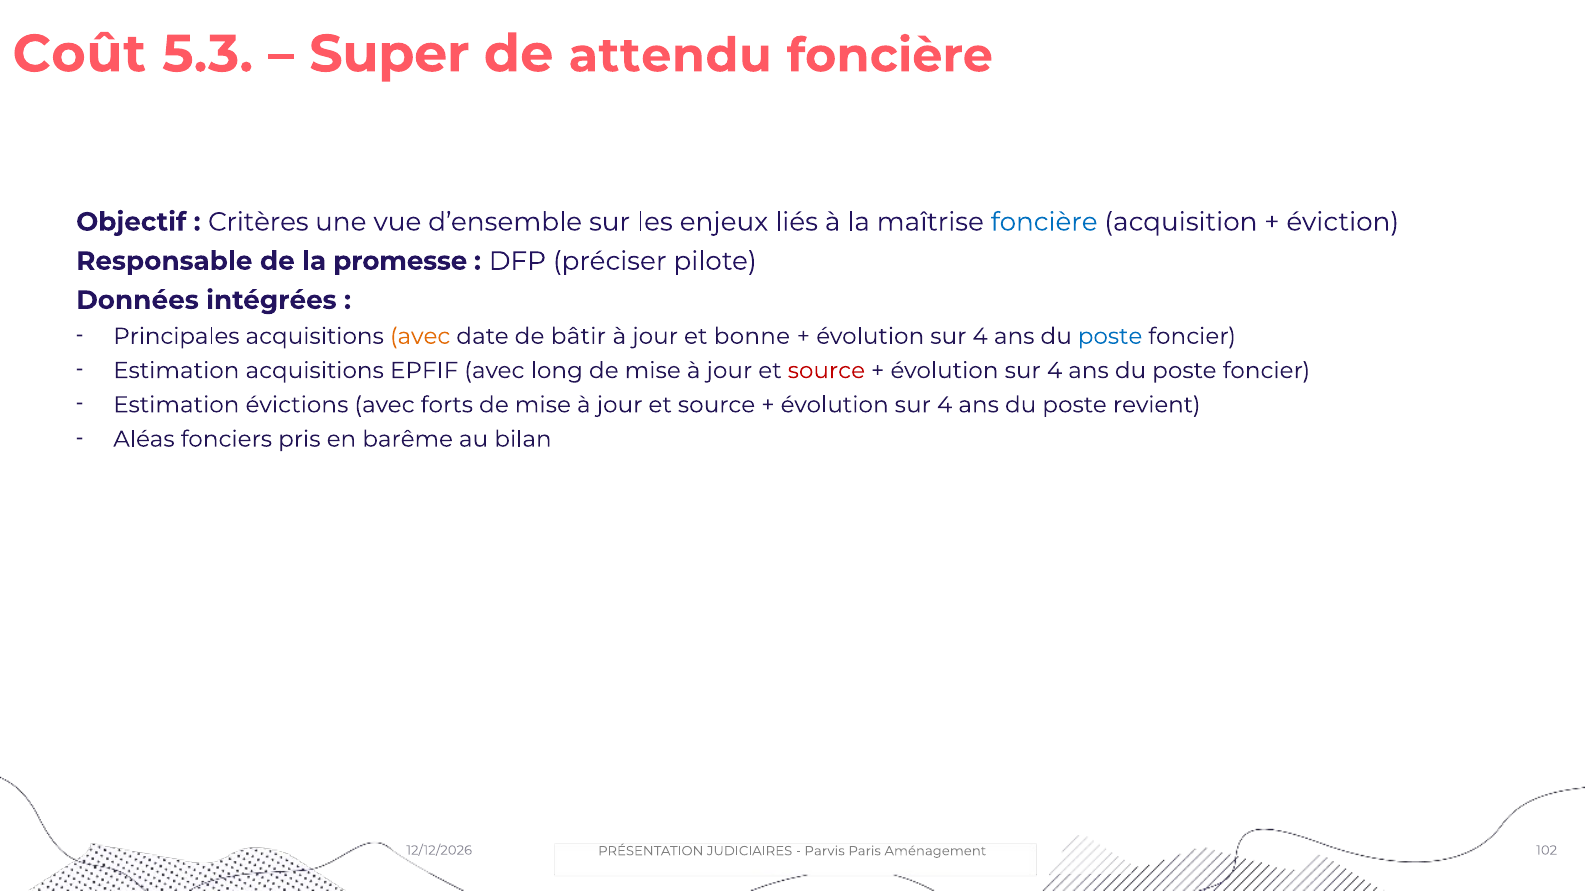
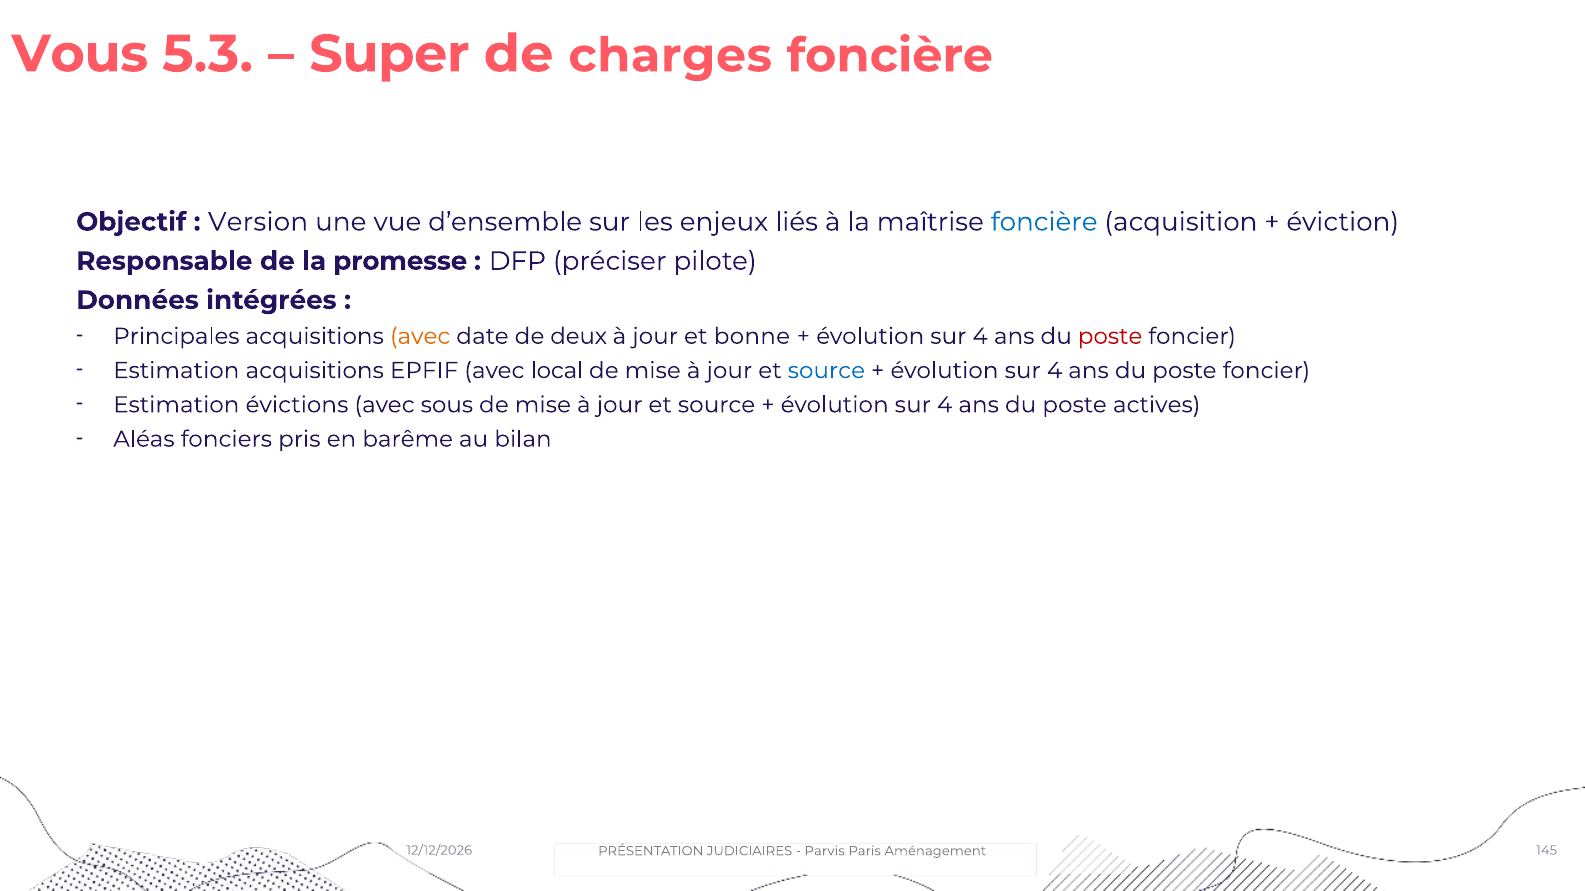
Coût: Coût -> Vous
attendu: attendu -> charges
Critères: Critères -> Version
bâtir: bâtir -> deux
poste at (1110, 336) colour: blue -> red
long: long -> local
source at (826, 371) colour: red -> blue
forts: forts -> sous
revient: revient -> actives
102: 102 -> 145
